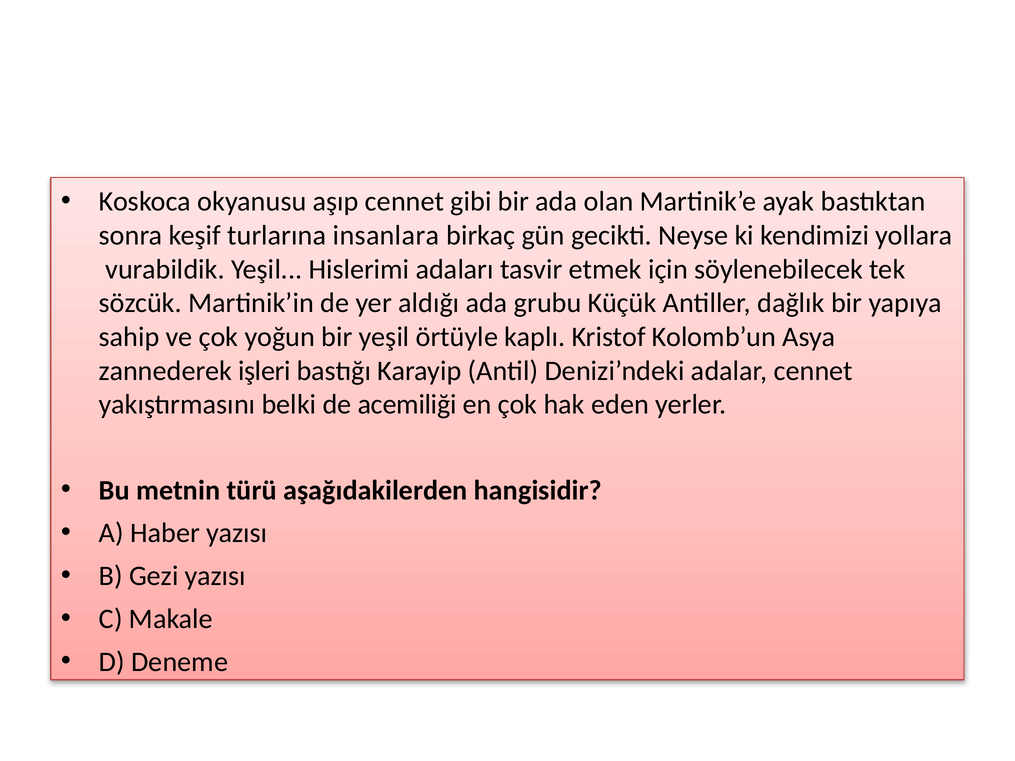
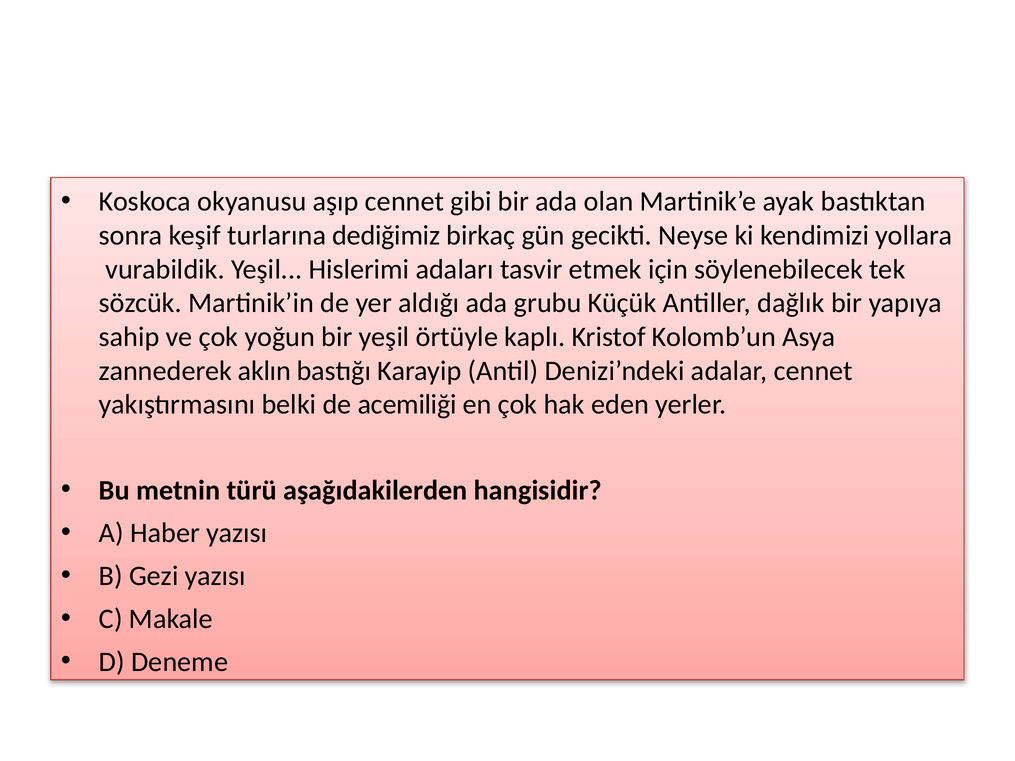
insanlara: insanlara -> dediğimiz
işleri: işleri -> aklın
